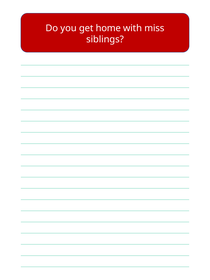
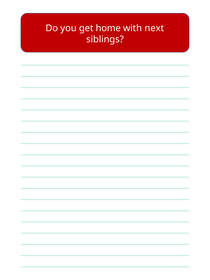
miss: miss -> next
